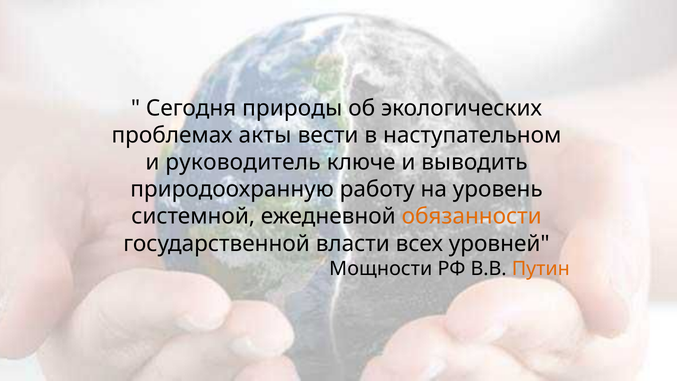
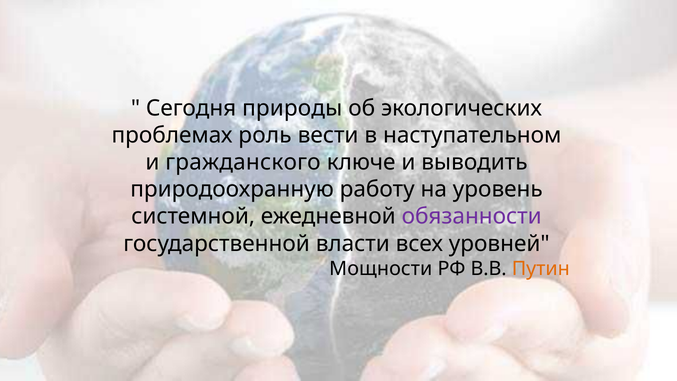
акты: акты -> роль
руководитель: руководитель -> гражданского
обязанности colour: orange -> purple
